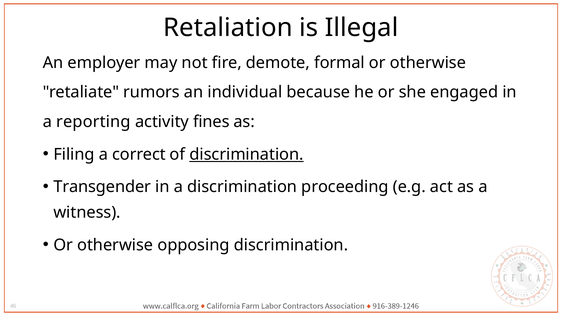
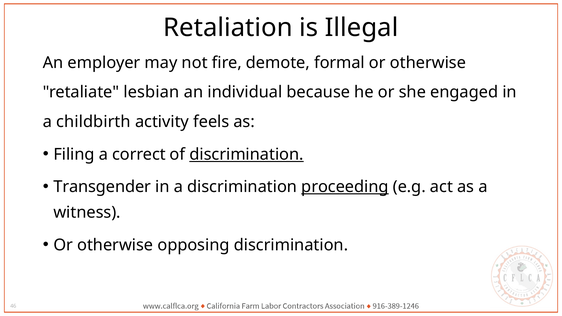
rumors: rumors -> lesbian
reporting: reporting -> childbirth
fines: fines -> feels
proceeding underline: none -> present
